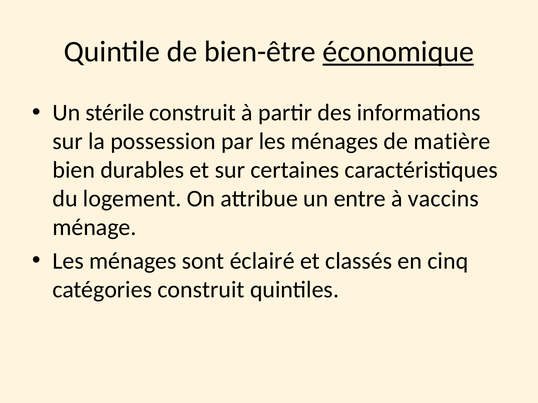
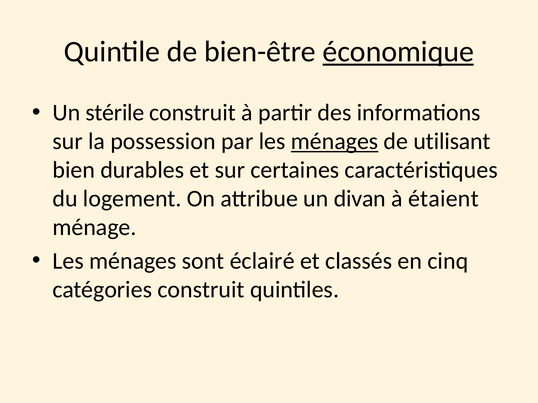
ménages at (335, 142) underline: none -> present
matière: matière -> utilisant
entre: entre -> divan
vaccins: vaccins -> étaient
